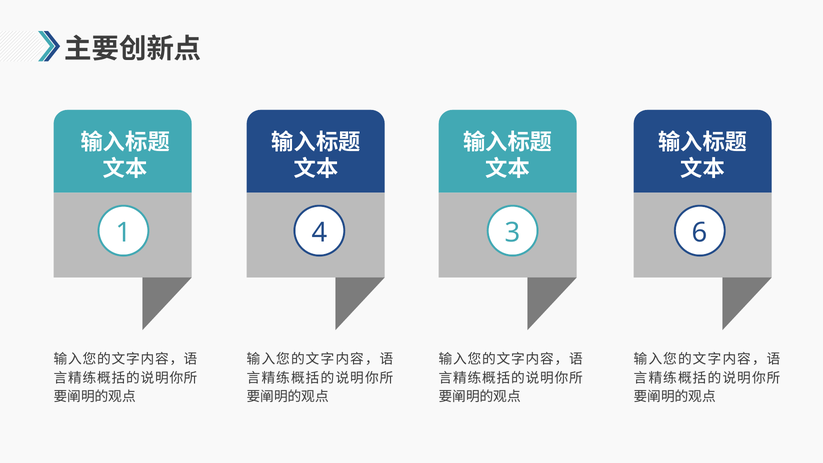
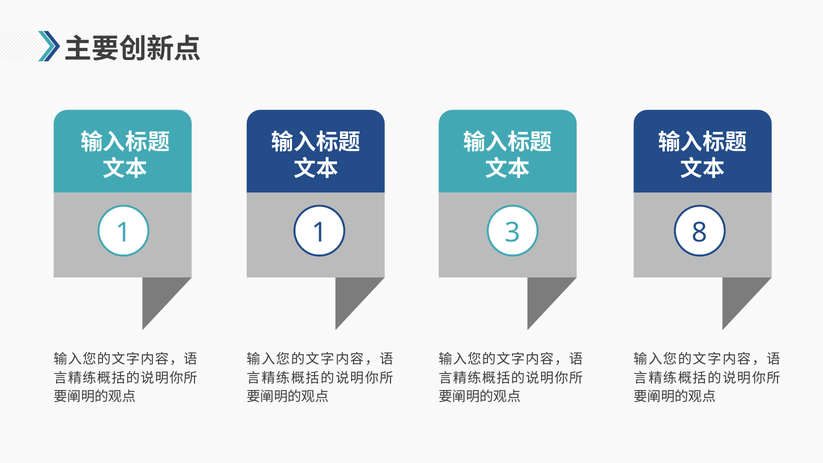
1 4: 4 -> 1
6: 6 -> 8
